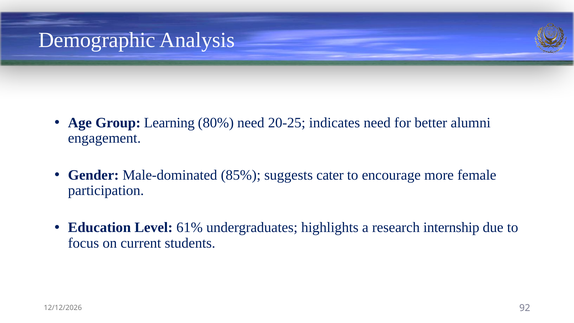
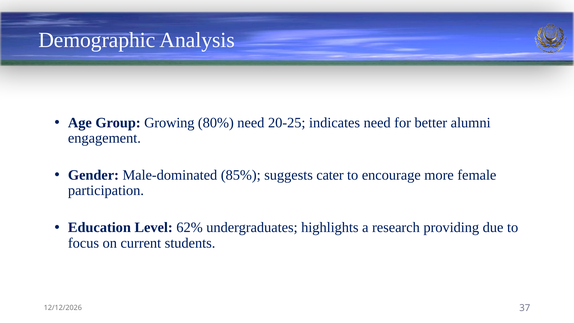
Learning: Learning -> Growing
61%: 61% -> 62%
internship: internship -> providing
92: 92 -> 37
